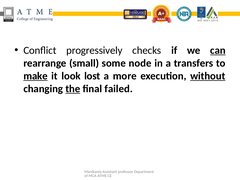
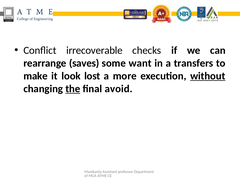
progressively: progressively -> irrecoverable
can underline: present -> none
small: small -> saves
node: node -> want
make underline: present -> none
failed: failed -> avoid
